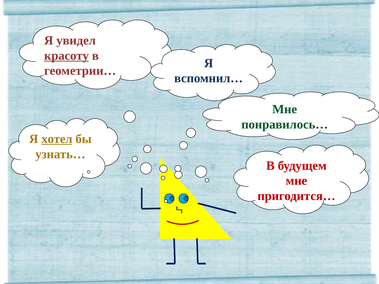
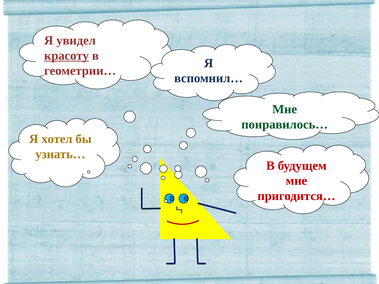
хотел underline: present -> none
